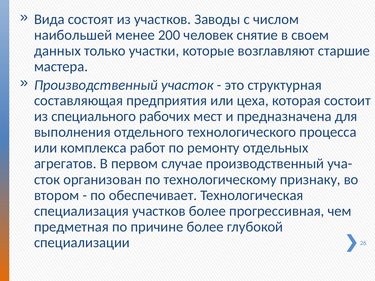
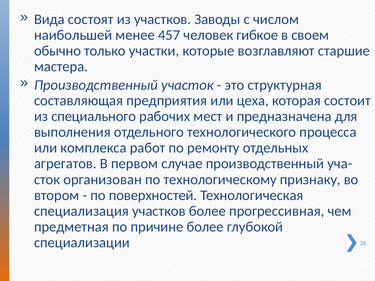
200: 200 -> 457
снятие: снятие -> гибкое
данных: данных -> обычно
обеспечивает: обеспечивает -> поверхностей
